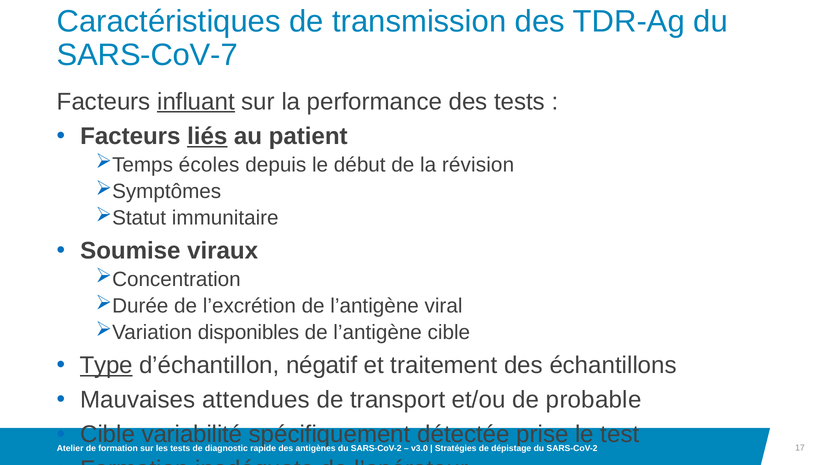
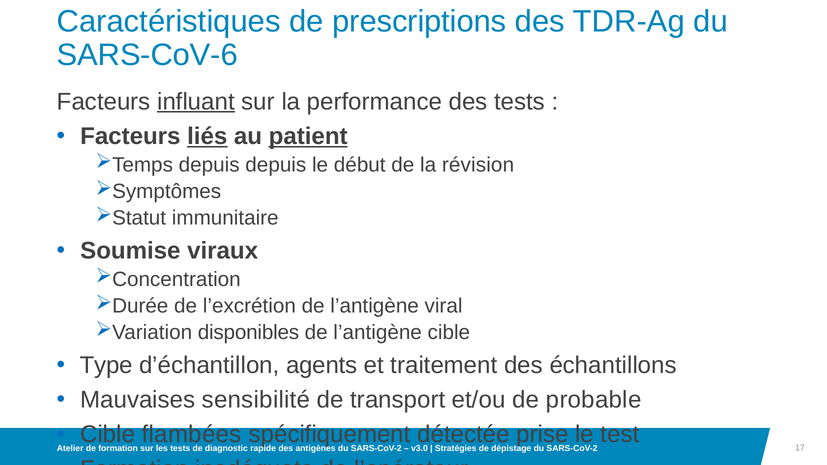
transmission: transmission -> prescriptions
SARS-CoV-7: SARS-CoV-7 -> SARS-CoV-6
patient underline: none -> present
écoles at (209, 165): écoles -> depuis
Type underline: present -> none
négatif: négatif -> agents
attendues: attendues -> sensibilité
variabilité: variabilité -> flambées
